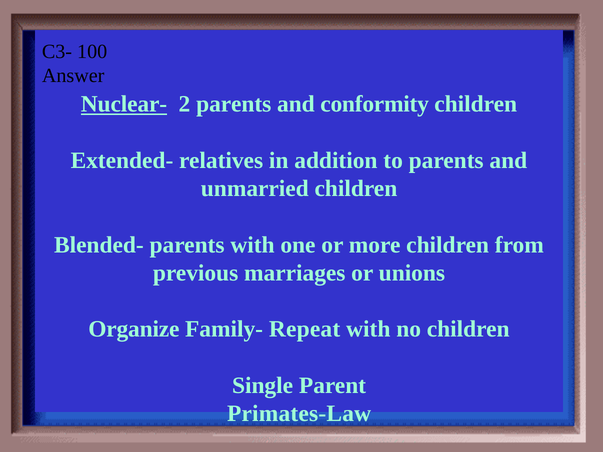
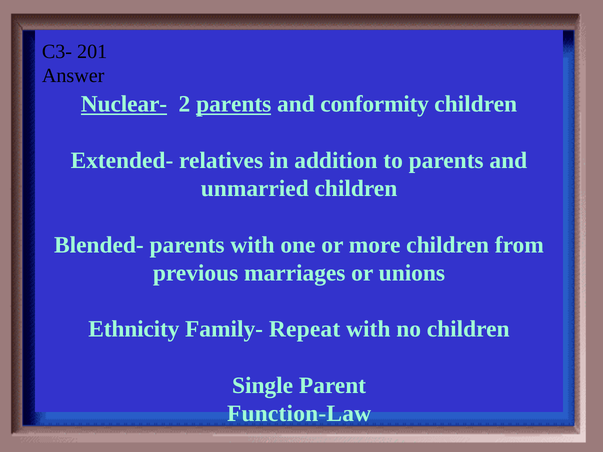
100: 100 -> 201
parents at (234, 104) underline: none -> present
Organize: Organize -> Ethnicity
Primates-Law: Primates-Law -> Function-Law
